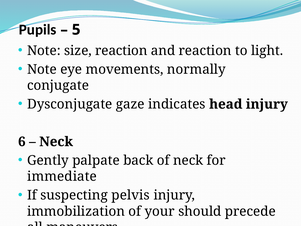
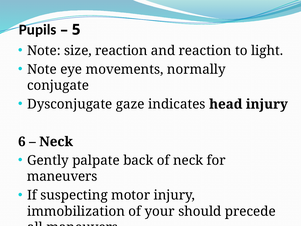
immediate at (62, 176): immediate -> maneuvers
pelvis: pelvis -> motor
